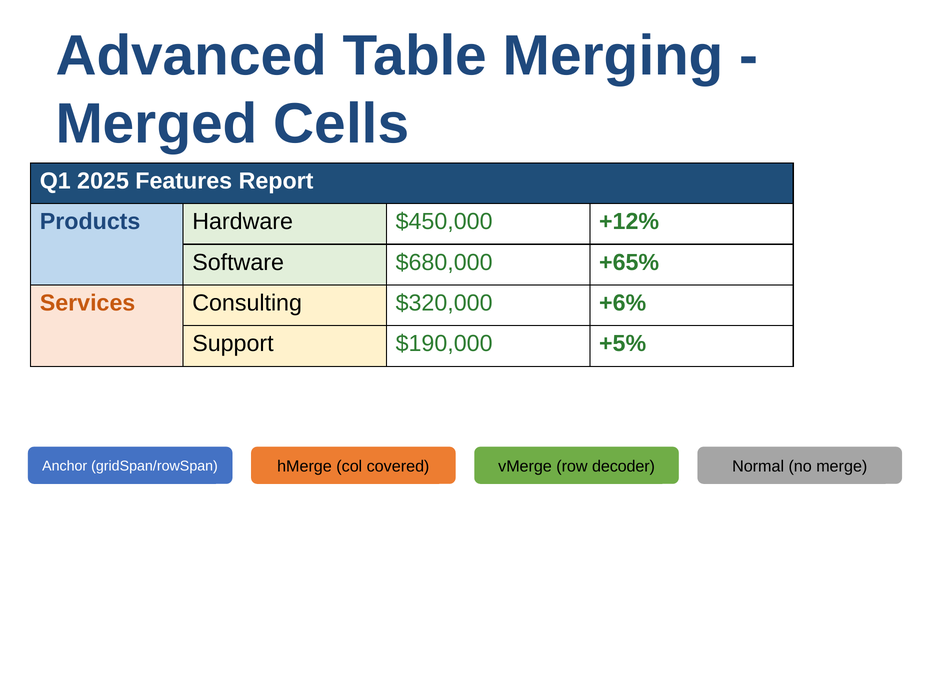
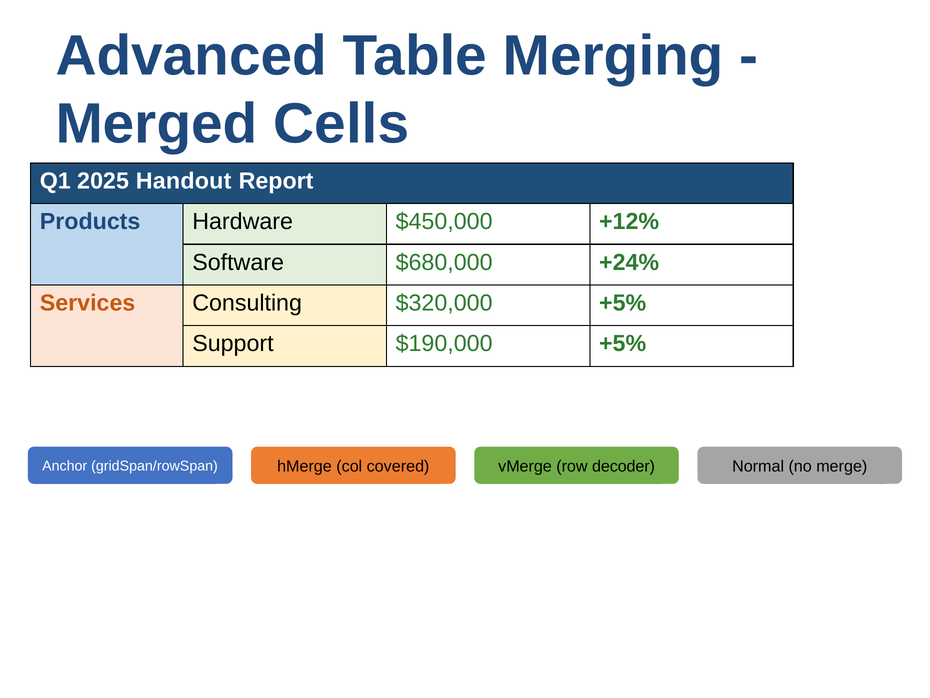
Features: Features -> Handout
+65%: +65% -> +24%
$320,000 +6%: +6% -> +5%
